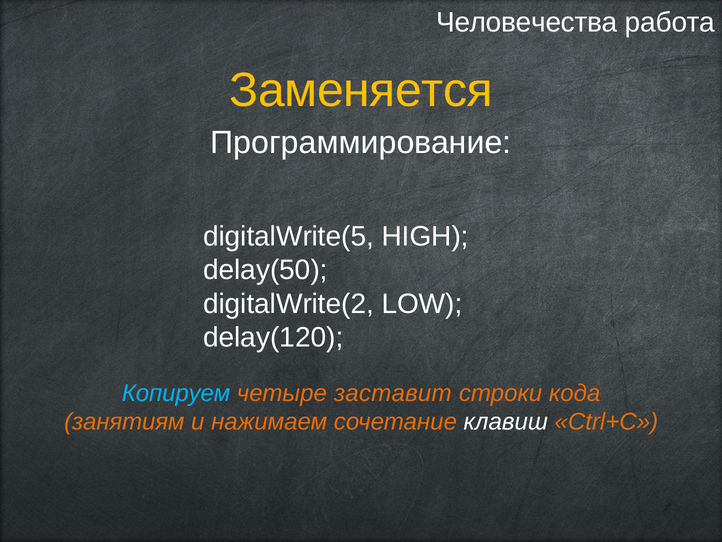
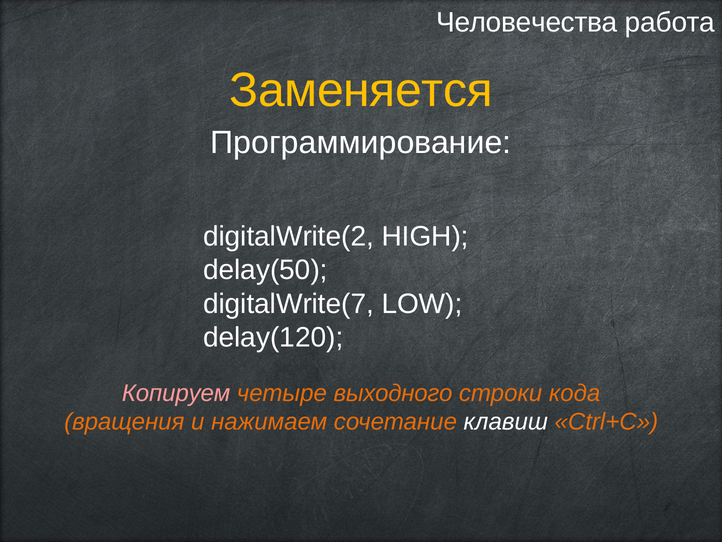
digitalWrite(5: digitalWrite(5 -> digitalWrite(2
digitalWrite(2: digitalWrite(2 -> digitalWrite(7
Копируем colour: light blue -> pink
заставит: заставит -> выходного
занятиям: занятиям -> вращения
